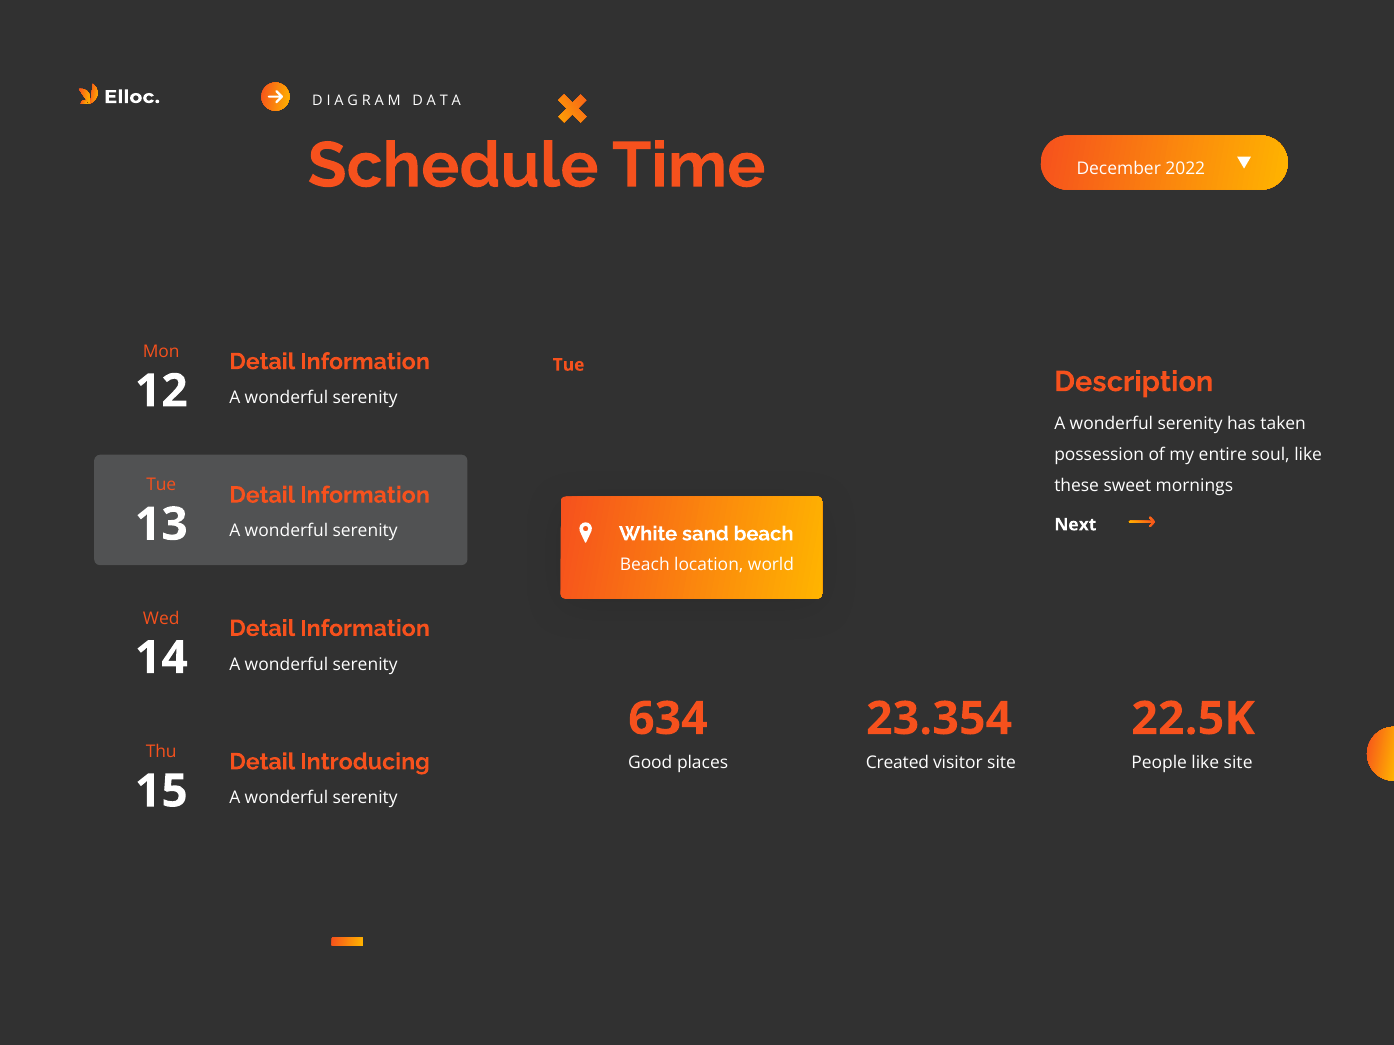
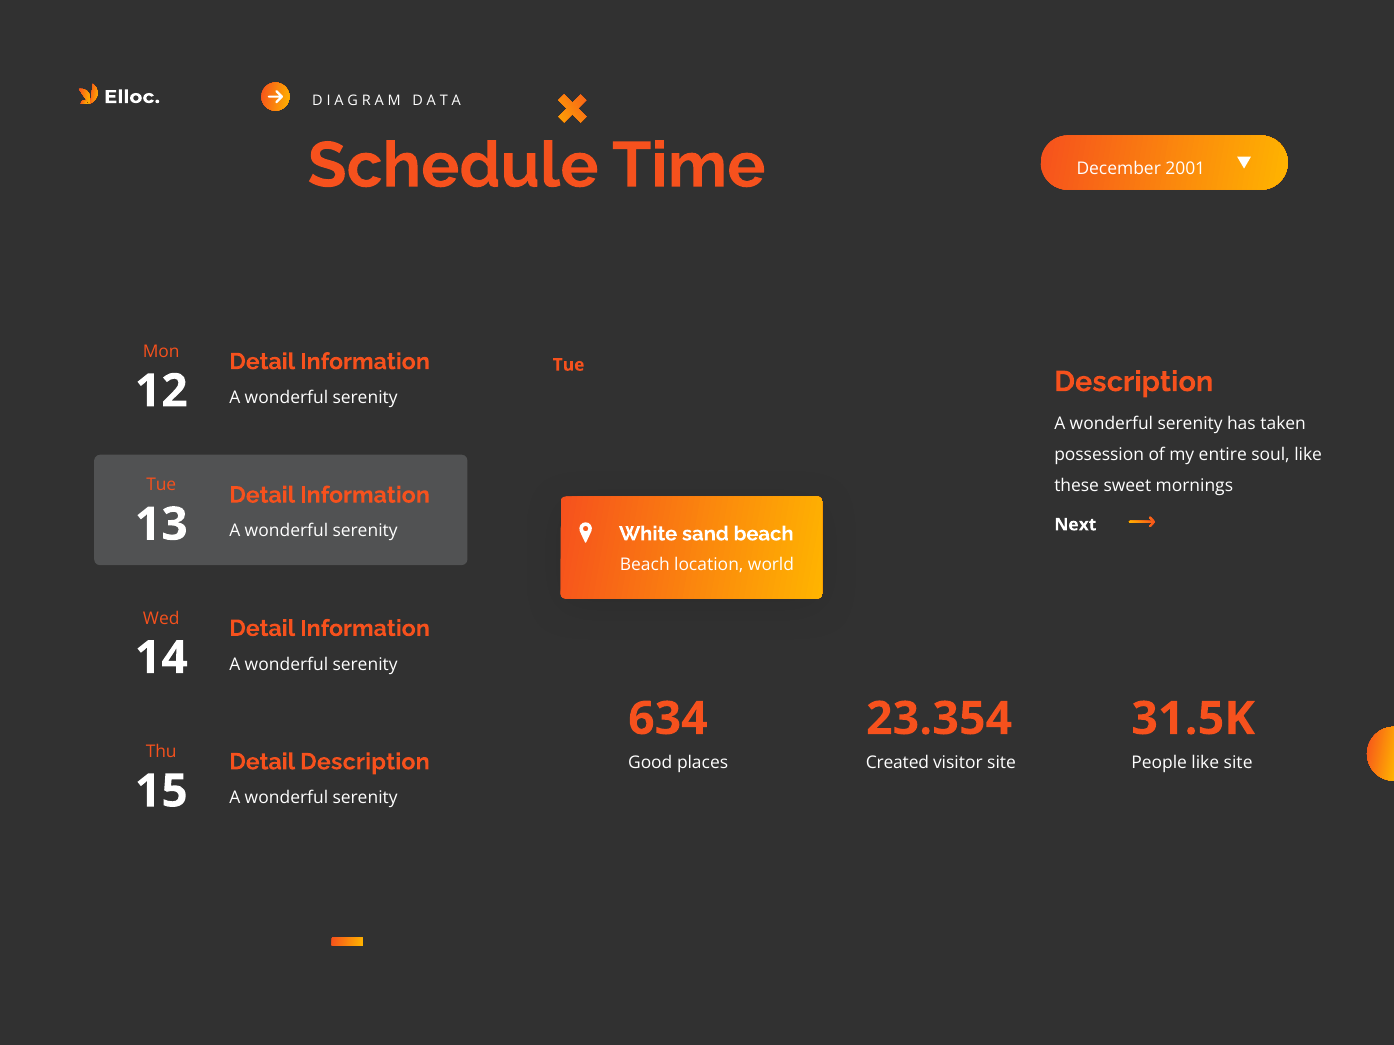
2022: 2022 -> 2001
22.5K: 22.5K -> 31.5K
Detail Introducing: Introducing -> Description
